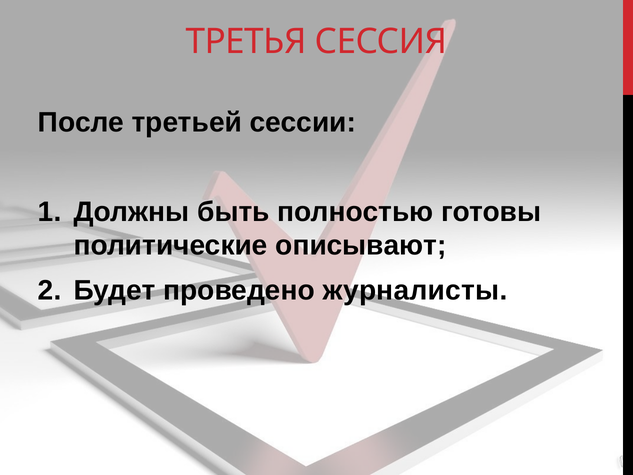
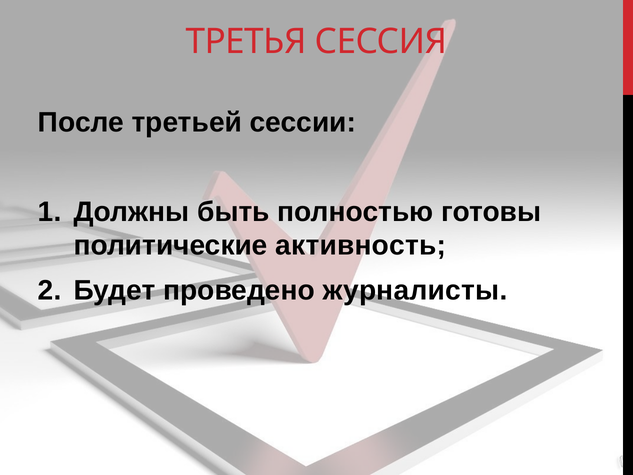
описывают: описывают -> активность
